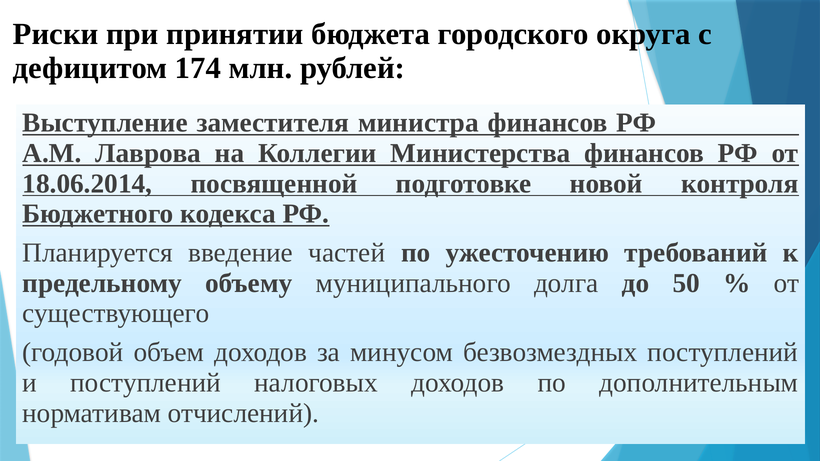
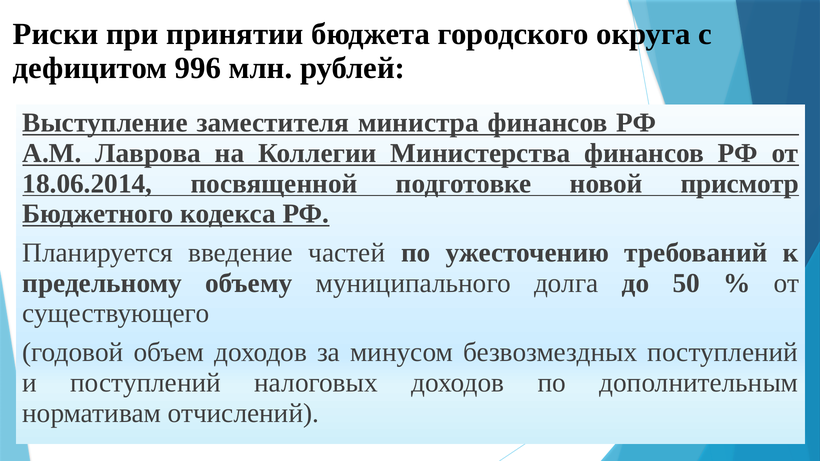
174: 174 -> 996
контроля: контроля -> присмотр
